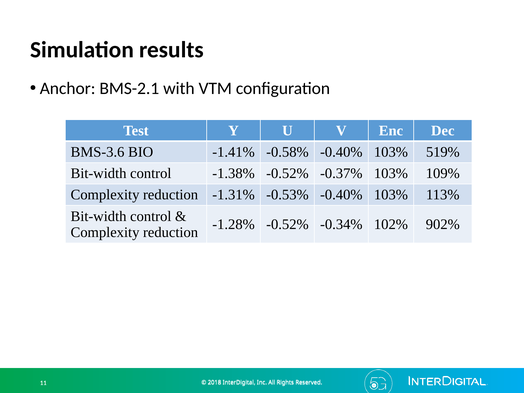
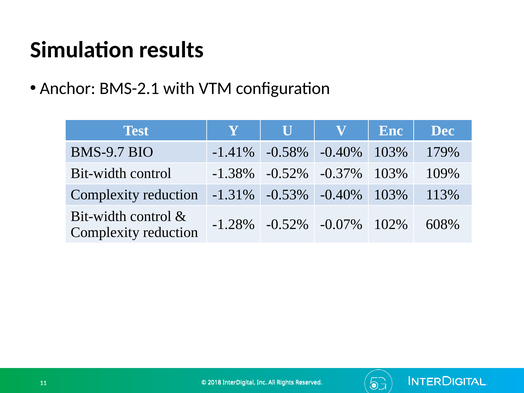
BMS-3.6: BMS-3.6 -> BMS-9.7
519%: 519% -> 179%
-0.34%: -0.34% -> -0.07%
902%: 902% -> 608%
